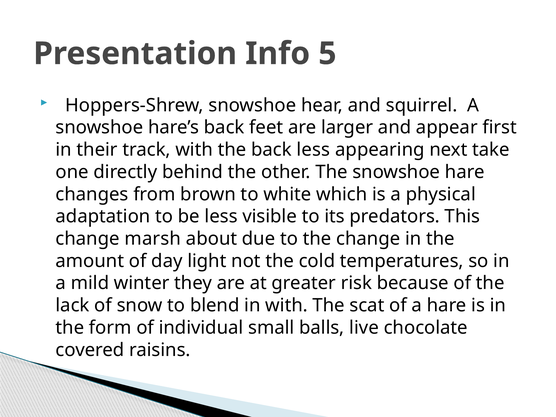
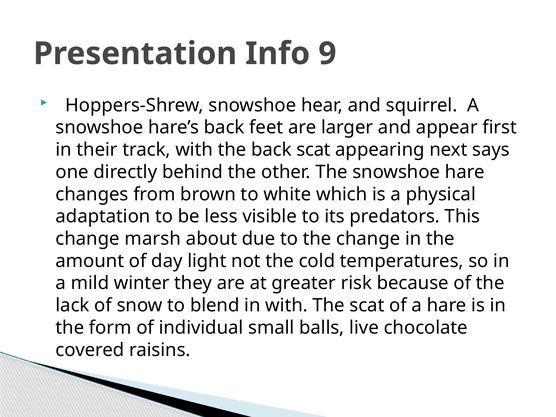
5: 5 -> 9
back less: less -> scat
take: take -> says
